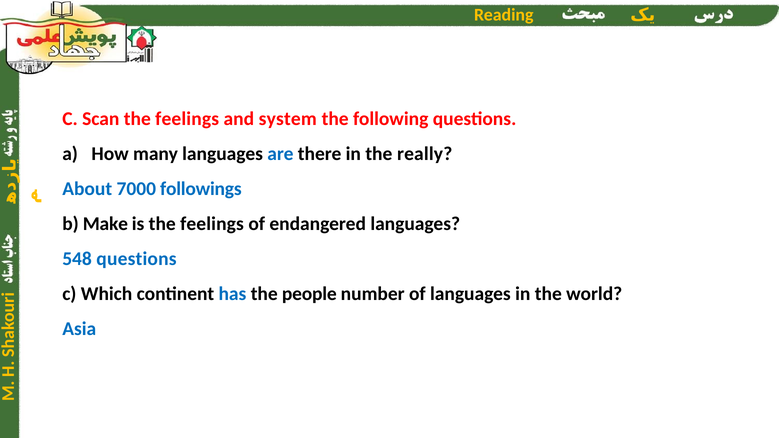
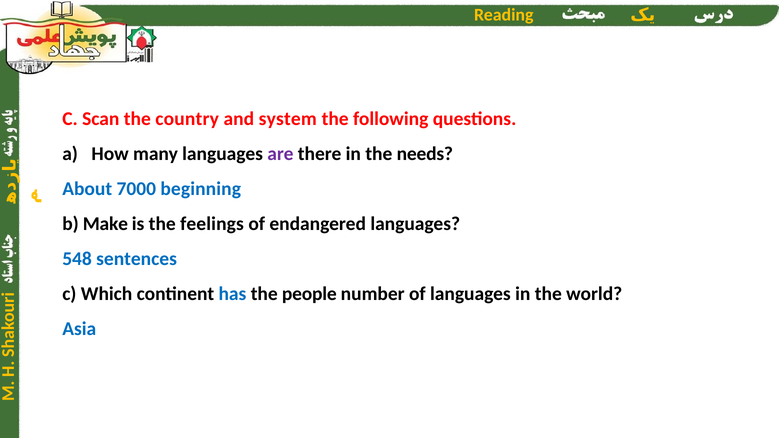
Scan the feelings: feelings -> country
are colour: blue -> purple
really: really -> needs
followings: followings -> beginning
548 questions: questions -> sentences
